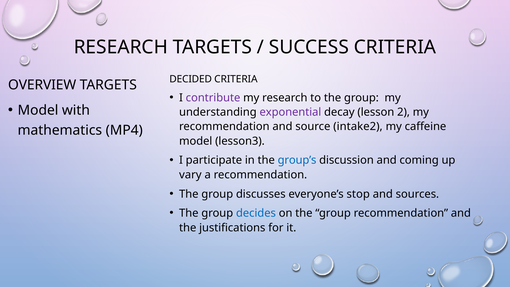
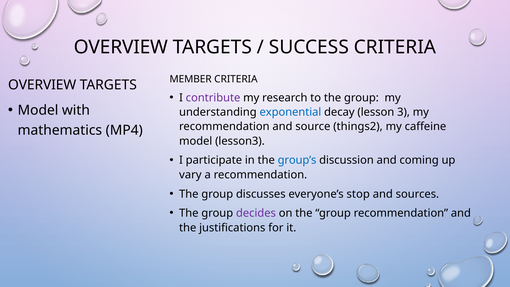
RESEARCH at (121, 47): RESEARCH -> OVERVIEW
DECIDED: DECIDED -> MEMBER
exponential colour: purple -> blue
2: 2 -> 3
intake2: intake2 -> things2
decides colour: blue -> purple
